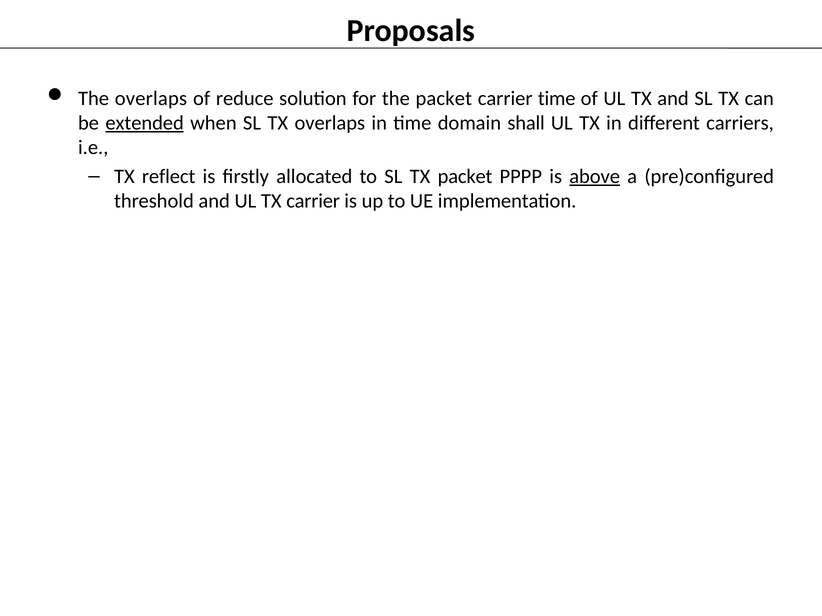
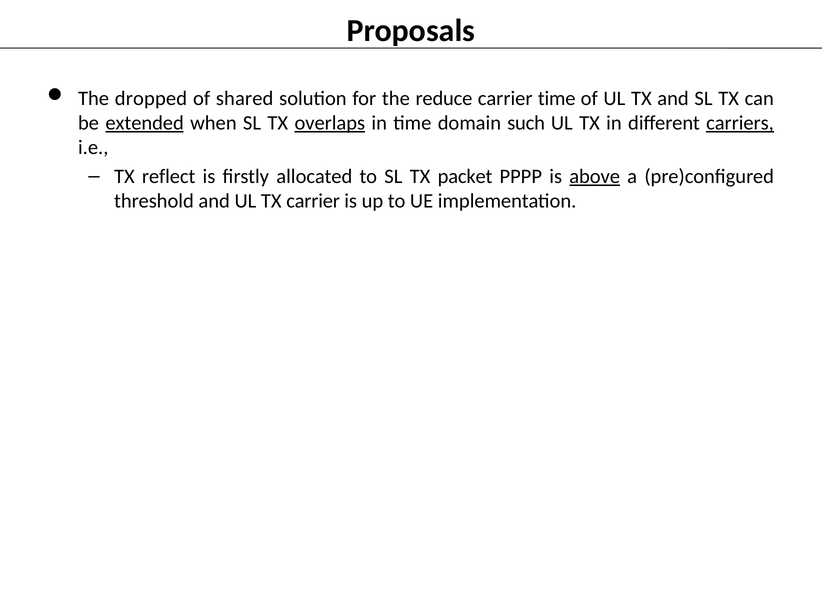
The overlaps: overlaps -> dropped
reduce: reduce -> shared
the packet: packet -> reduce
overlaps at (330, 123) underline: none -> present
shall: shall -> such
carriers underline: none -> present
